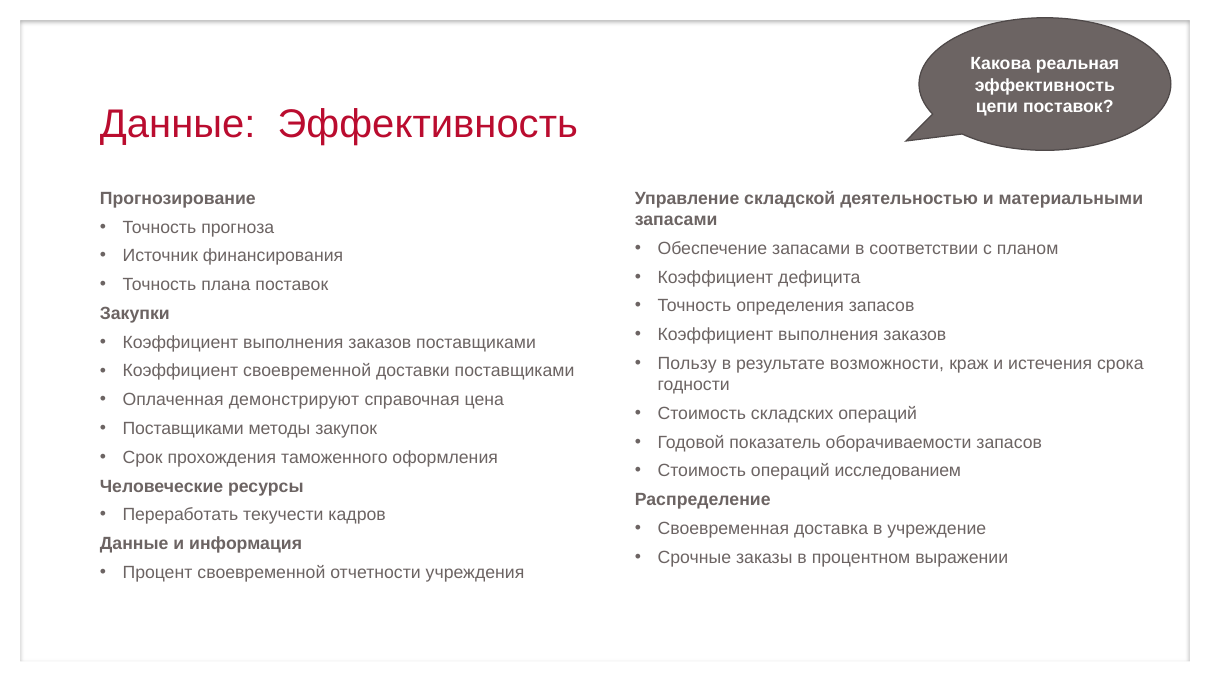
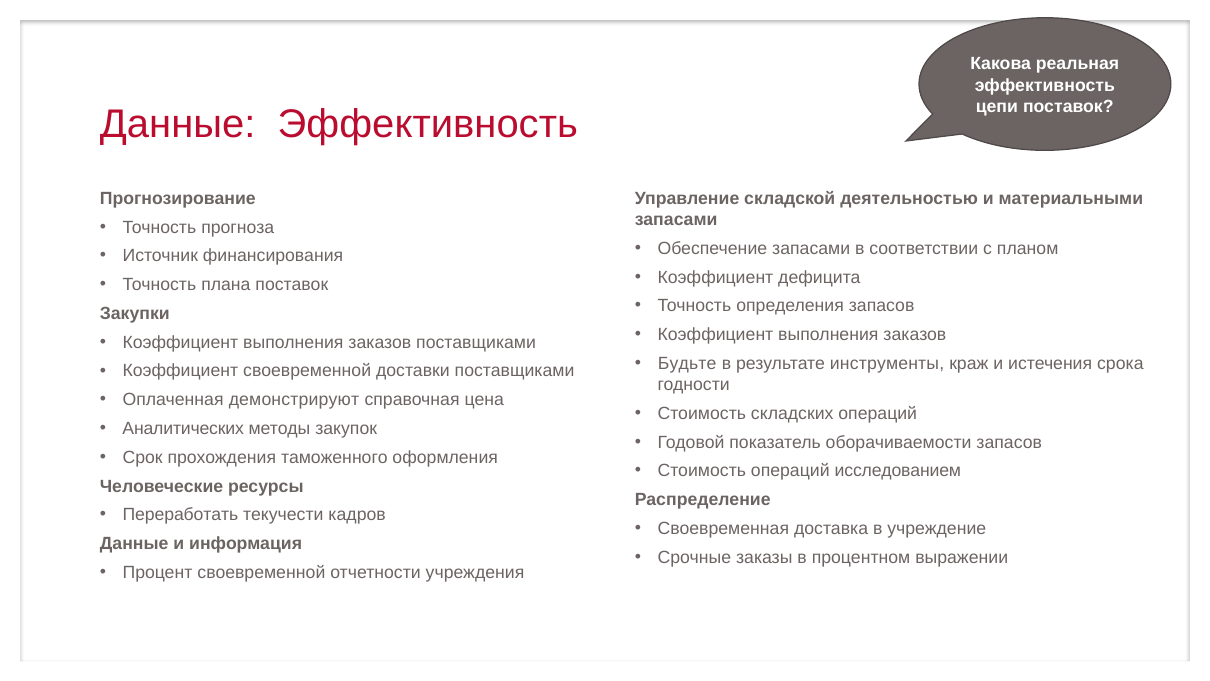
Пользу: Пользу -> Будьте
возможности: возможности -> инструменты
Поставщиками at (183, 428): Поставщиками -> Аналитических
